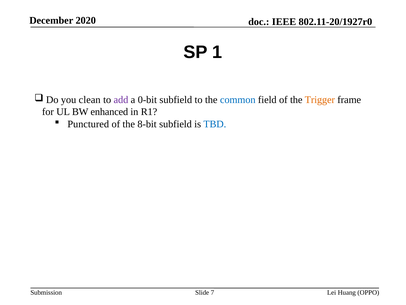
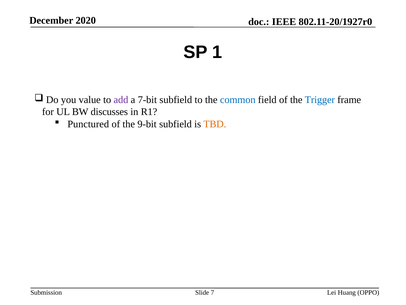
clean: clean -> value
0-bit: 0-bit -> 7-bit
Trigger colour: orange -> blue
enhanced: enhanced -> discusses
8-bit: 8-bit -> 9-bit
TBD colour: blue -> orange
